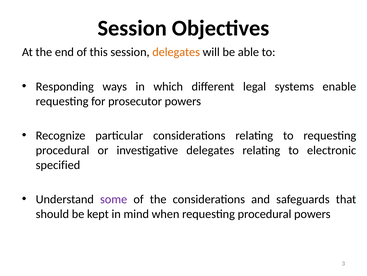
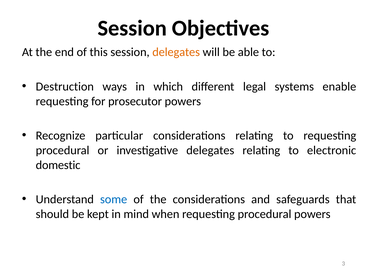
Responding: Responding -> Destruction
specified: specified -> domestic
some colour: purple -> blue
